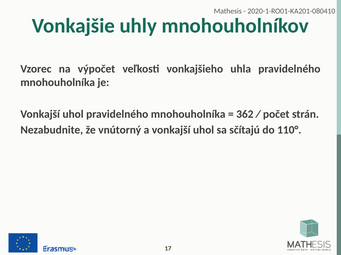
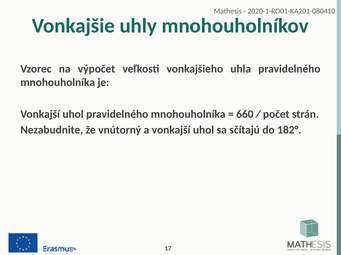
362: 362 -> 660
110°: 110° -> 182°
